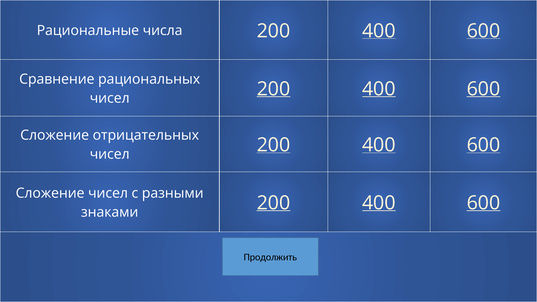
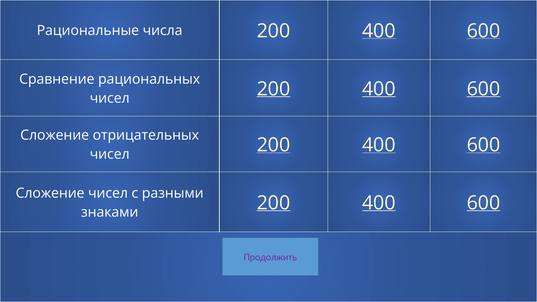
Продолжить colour: black -> purple
